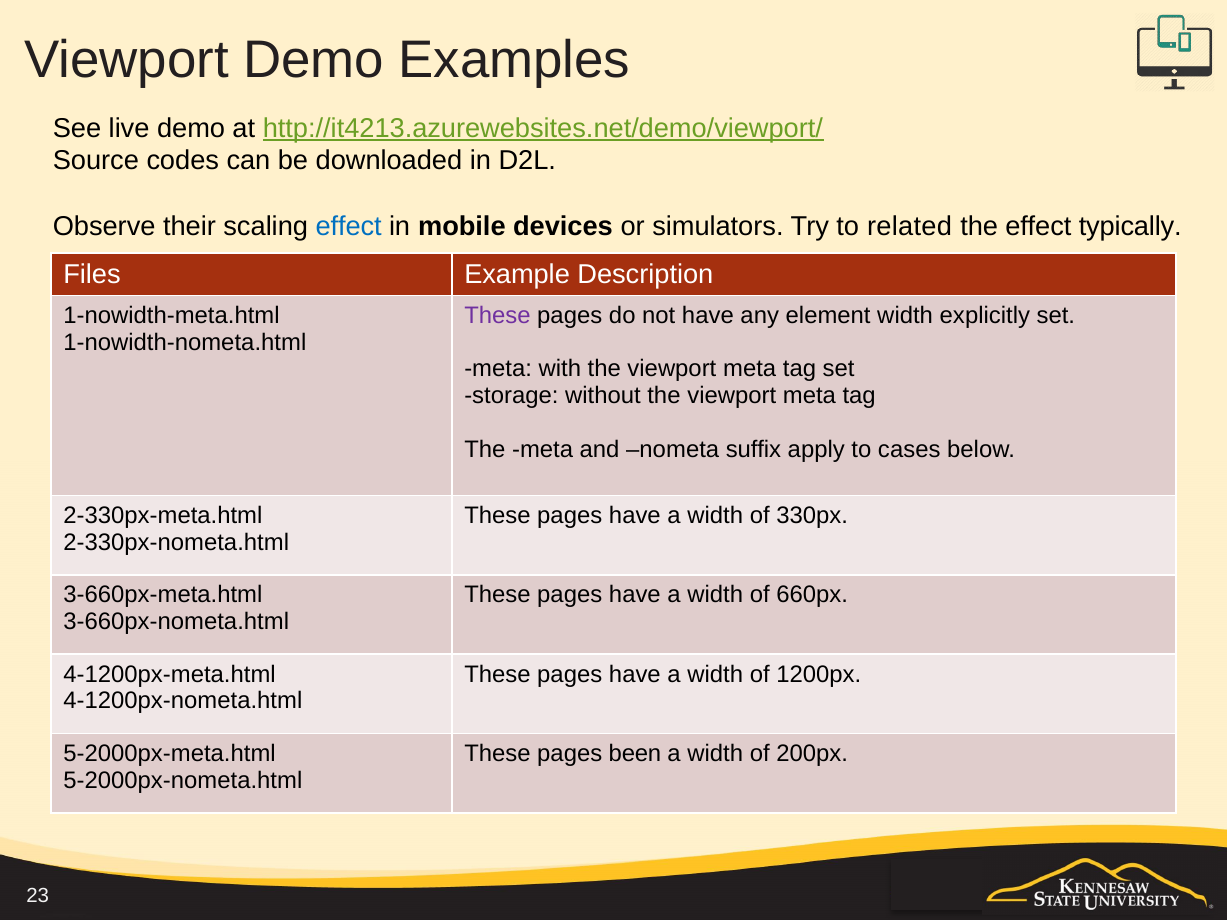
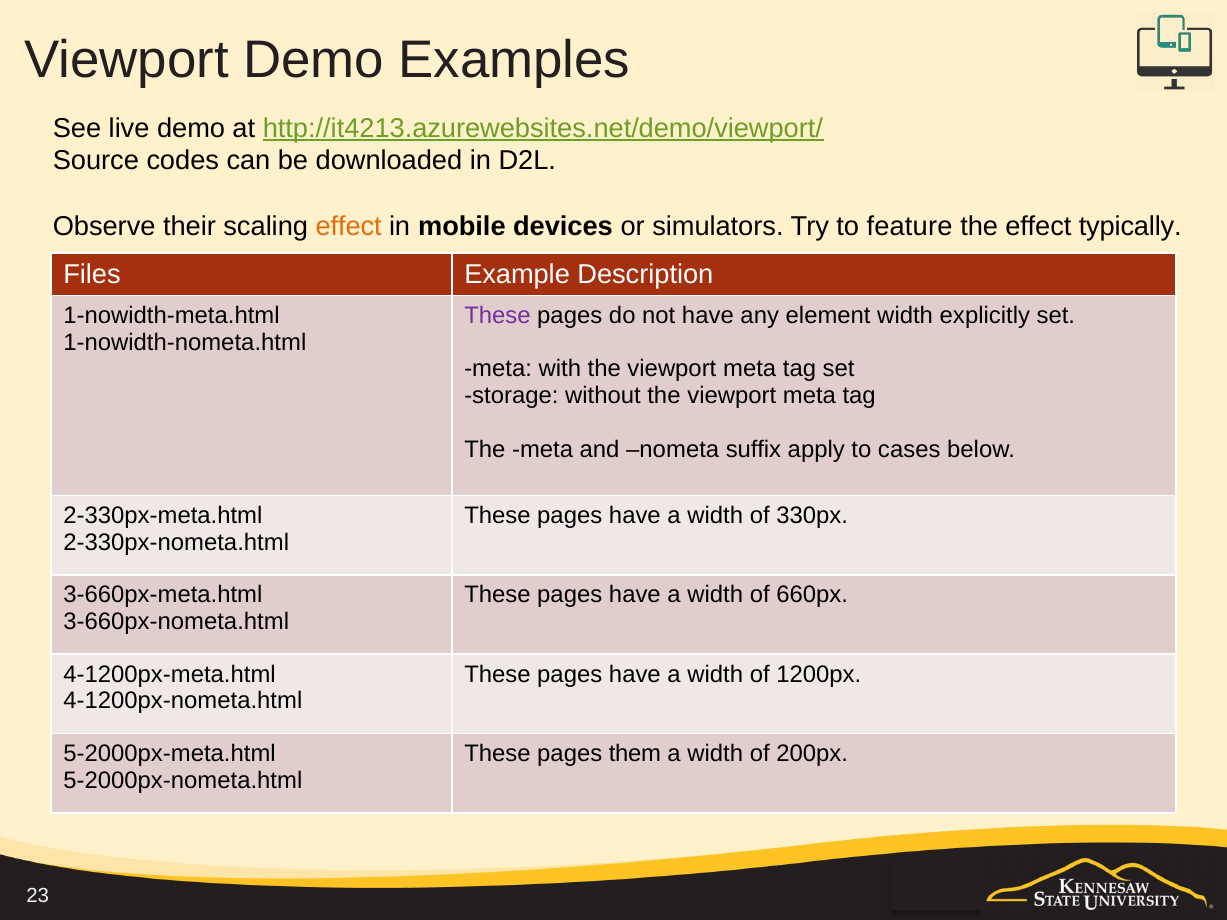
effect at (349, 226) colour: blue -> orange
related: related -> feature
been: been -> them
